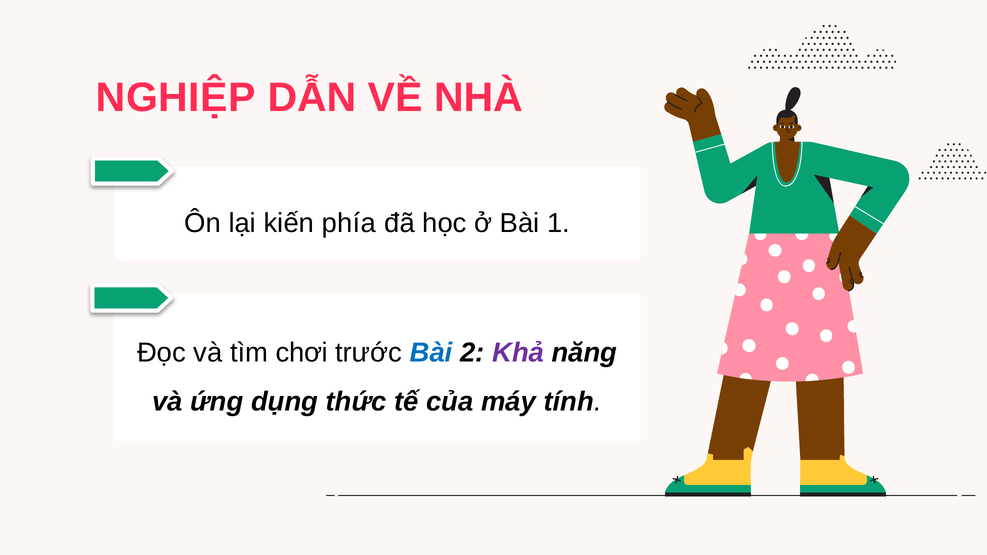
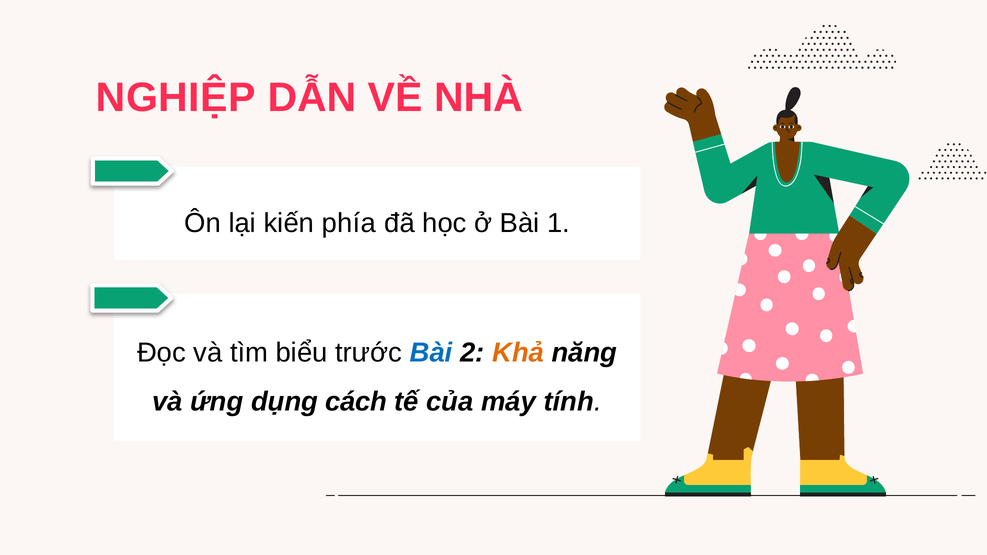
chơi: chơi -> biểu
Khả colour: purple -> orange
thức: thức -> cách
